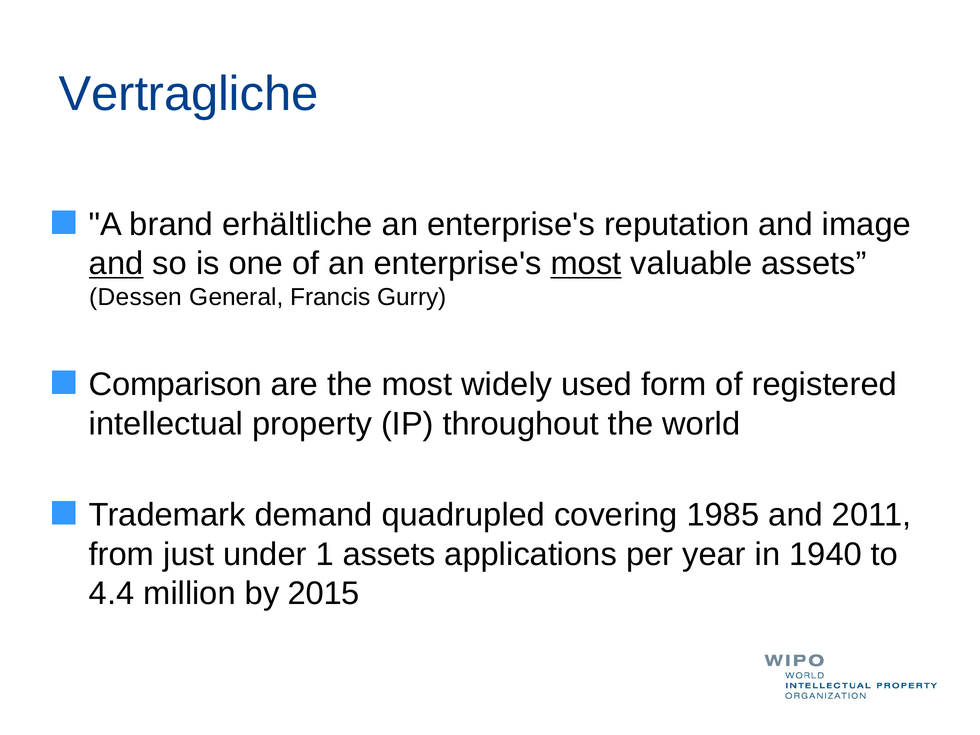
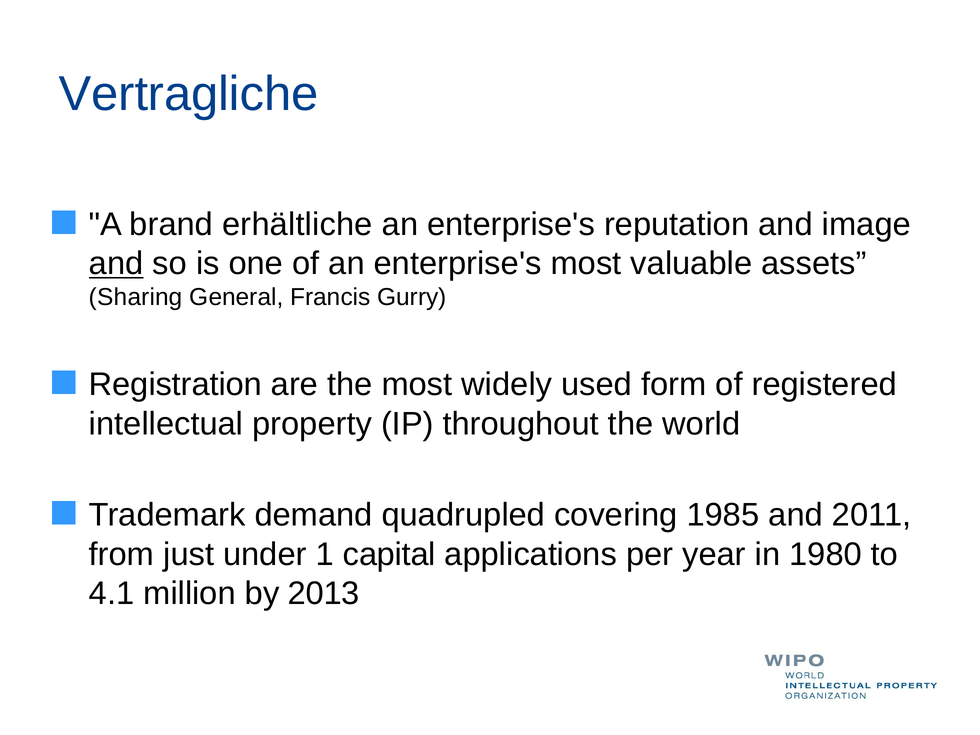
most at (586, 264) underline: present -> none
Dessen: Dessen -> Sharing
Comparison: Comparison -> Registration
1 assets: assets -> capital
1940: 1940 -> 1980
4.4: 4.4 -> 4.1
2015: 2015 -> 2013
